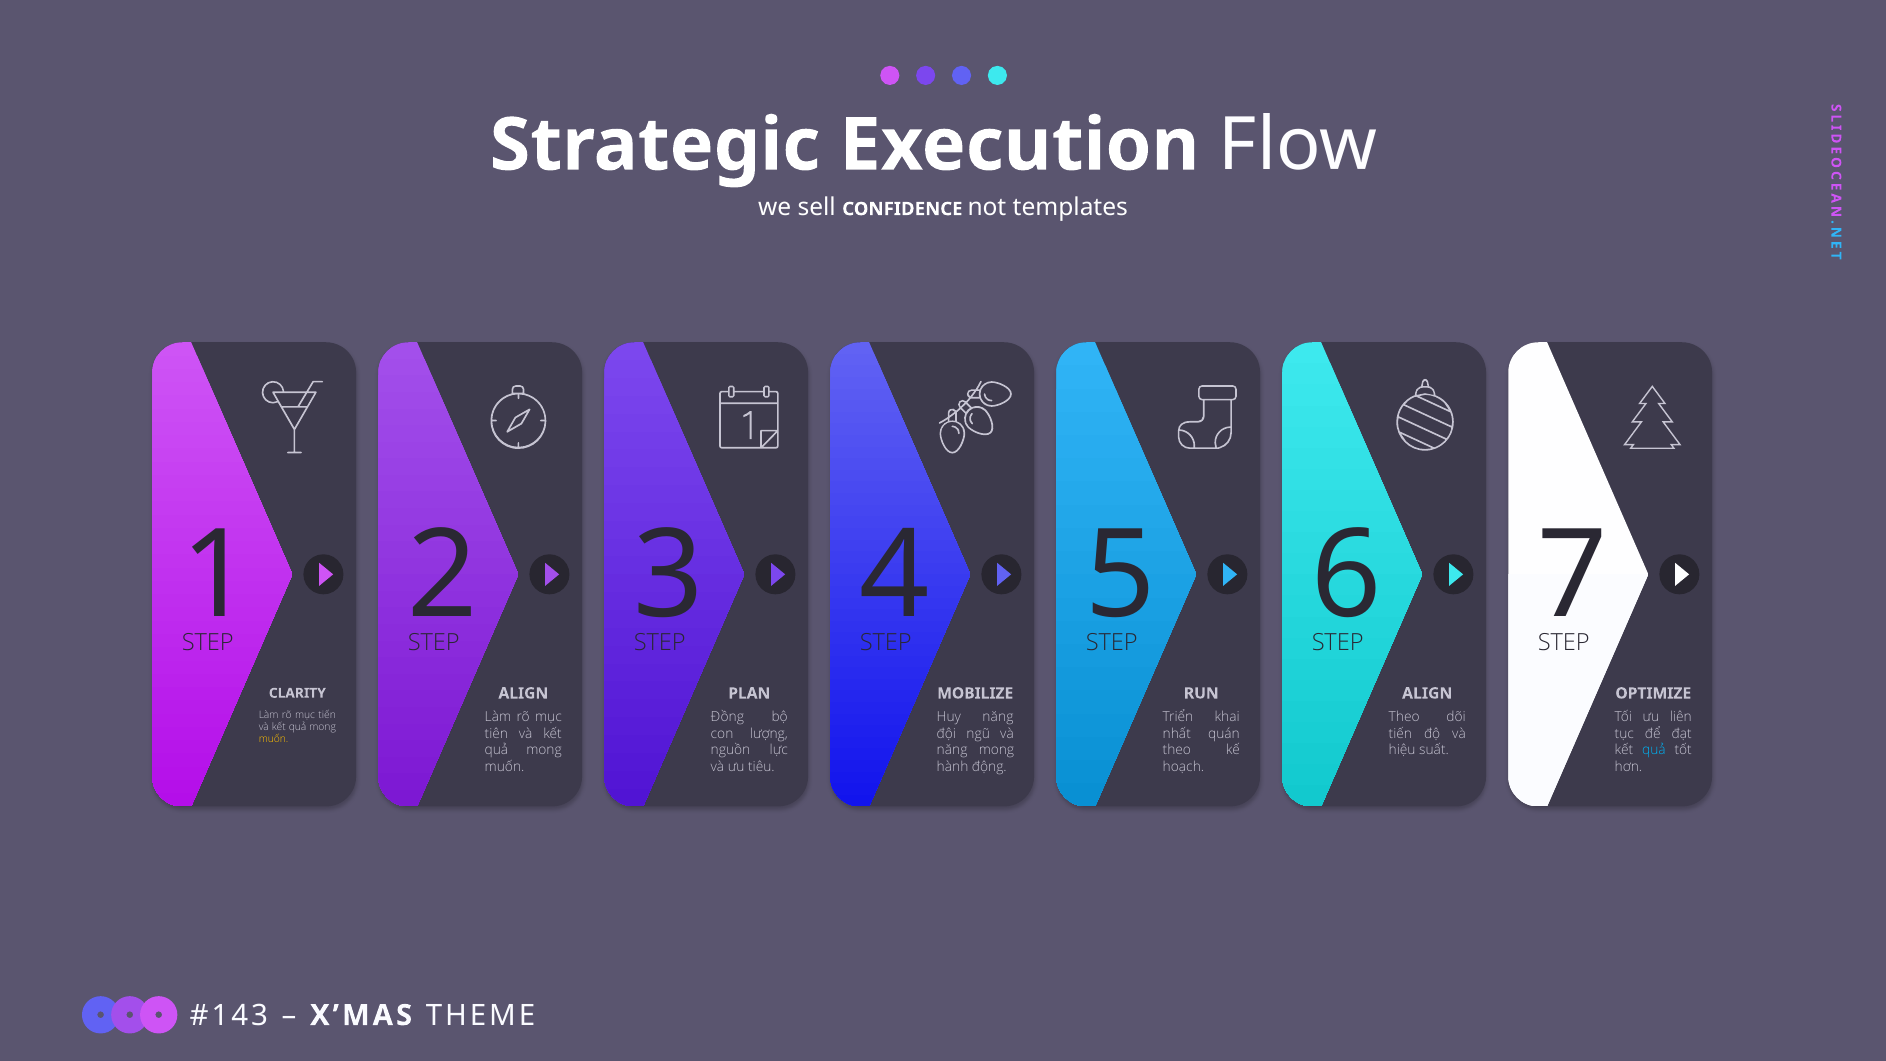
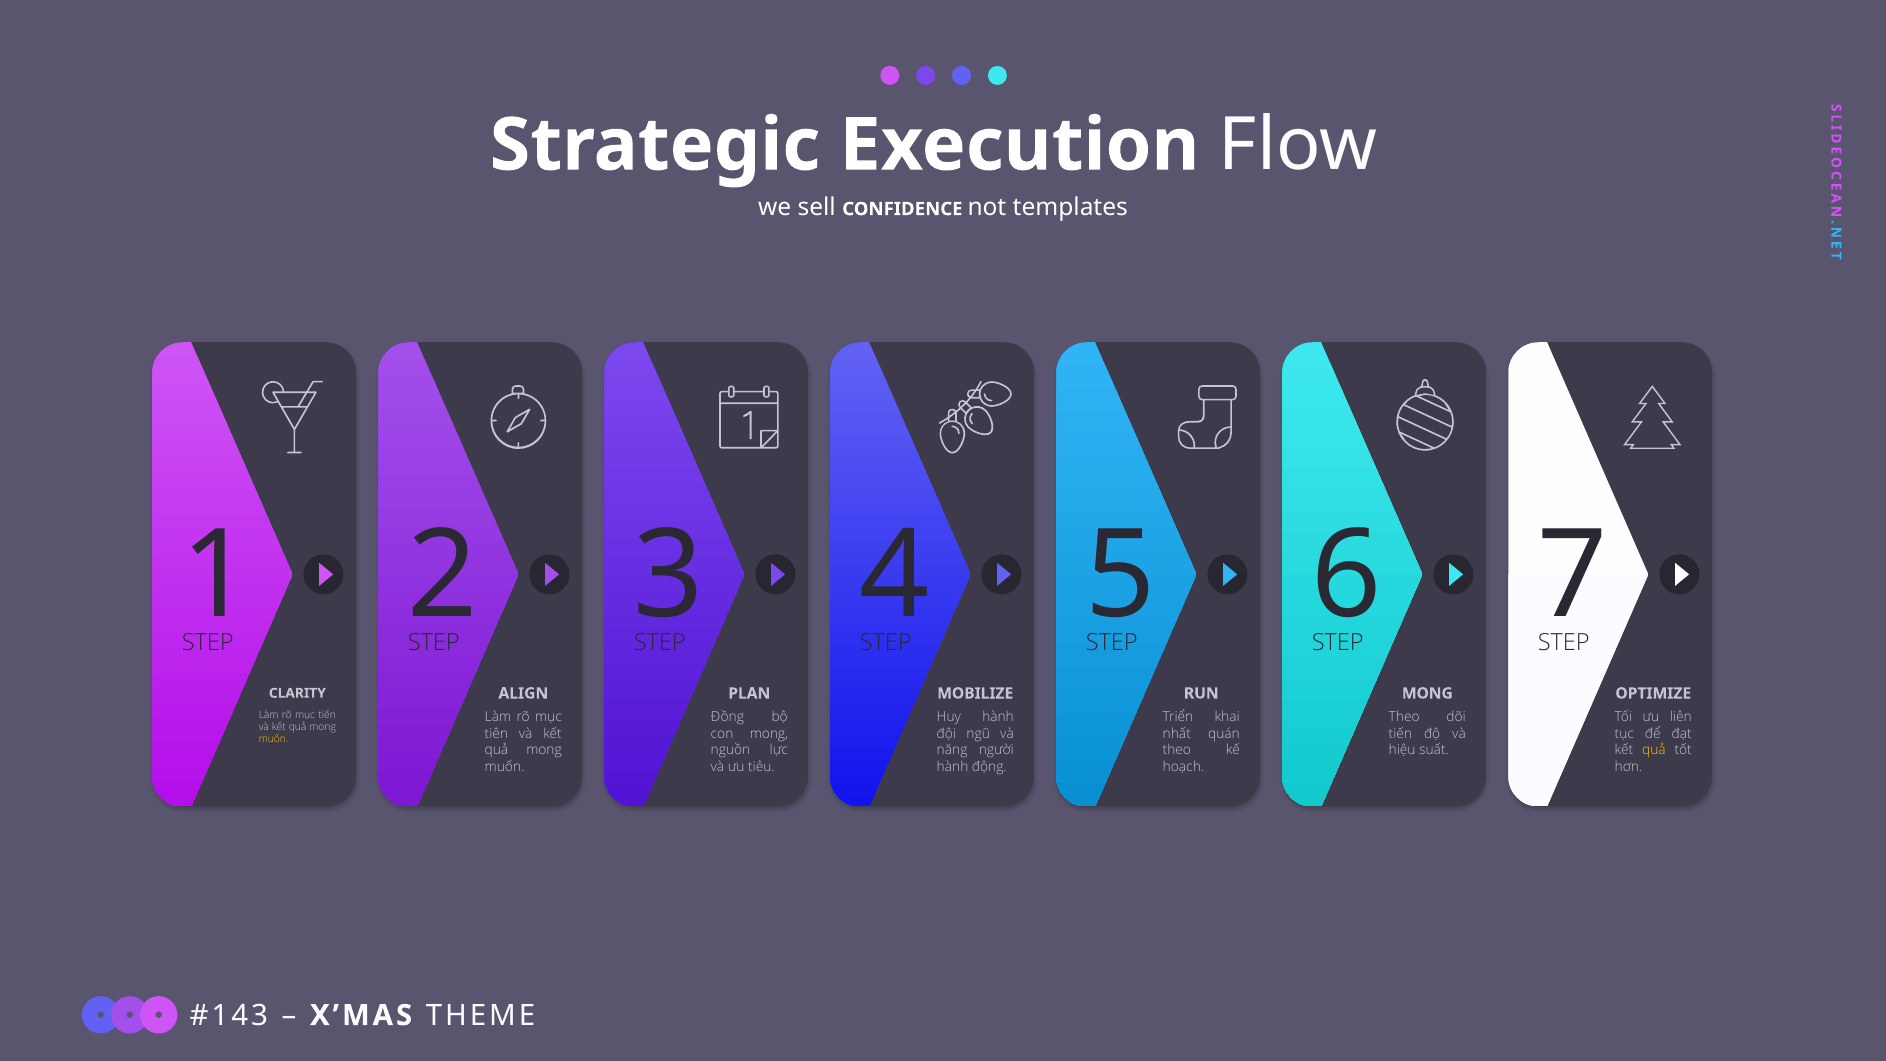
ALIGN at (1427, 693): ALIGN -> MONG
Huy năng: năng -> hành
con lượng: lượng -> mong
năng mong: mong -> người
quả at (1654, 750) colour: light blue -> yellow
